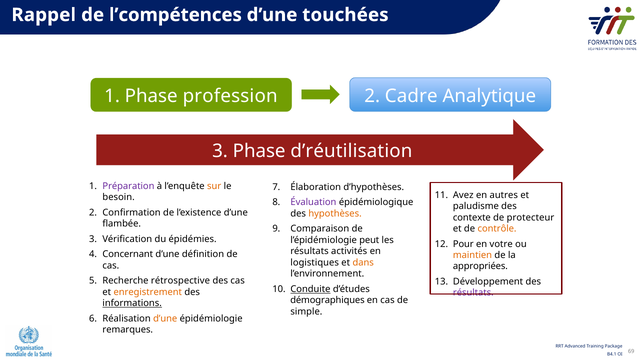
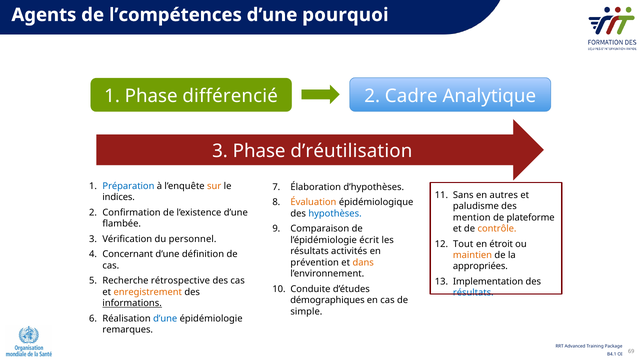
Rappel: Rappel -> Agents
touchées: touchées -> pourquoi
profession: profession -> différencié
Préparation colour: purple -> blue
Avez: Avez -> Sans
besoin: besoin -> indices
Évaluation colour: purple -> orange
hypothèses colour: orange -> blue
contexte: contexte -> mention
protecteur: protecteur -> plateforme
épidémies: épidémies -> personnel
peut: peut -> écrit
Pour: Pour -> Tout
votre: votre -> étroit
logistiques: logistiques -> prévention
Développement: Développement -> Implementation
Conduite underline: present -> none
résultats at (473, 293) colour: purple -> blue
d’une at (165, 319) colour: orange -> blue
